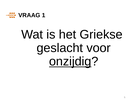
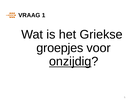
geslacht: geslacht -> groepjes
